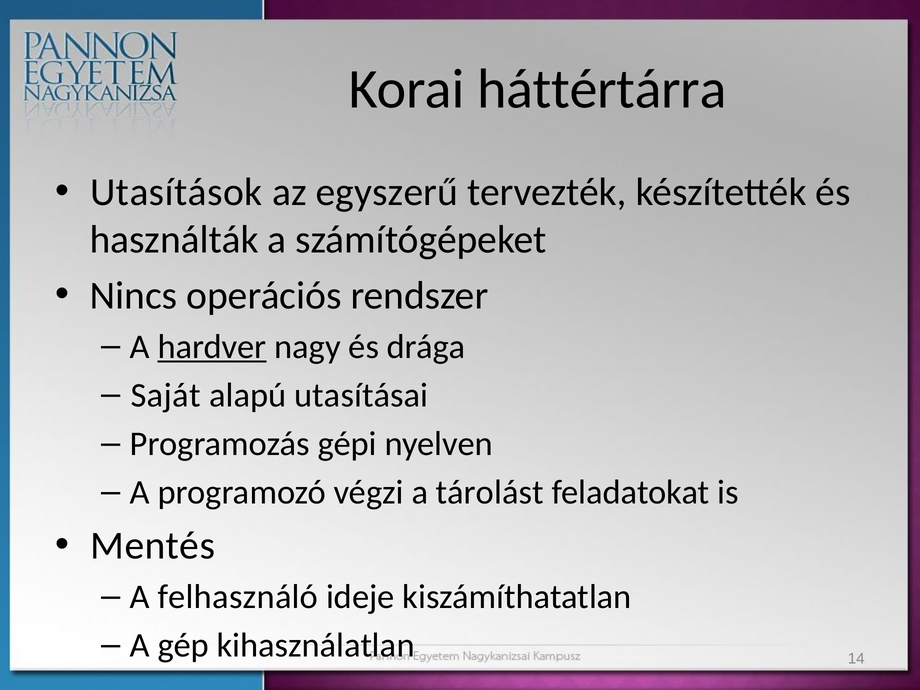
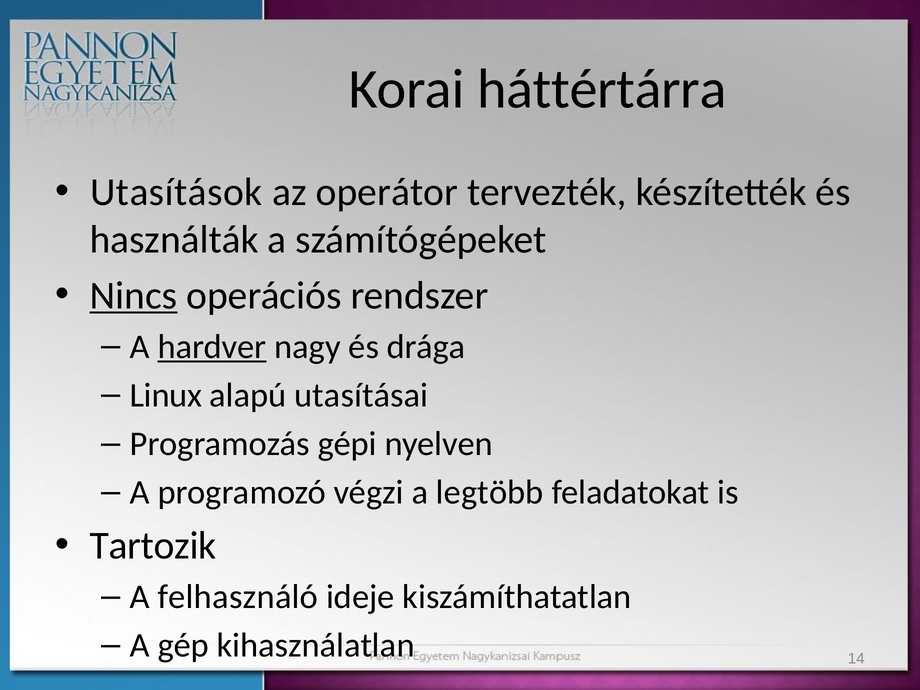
egyszerű: egyszerű -> operátor
Nincs underline: none -> present
Saját: Saját -> Linux
tárolást: tárolást -> legtöbb
Mentés: Mentés -> Tartozik
